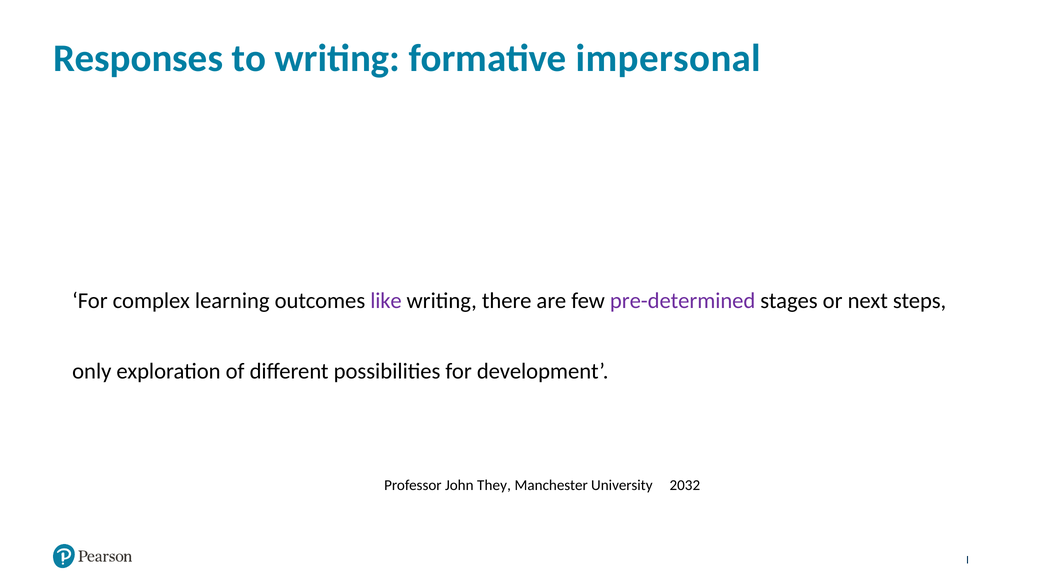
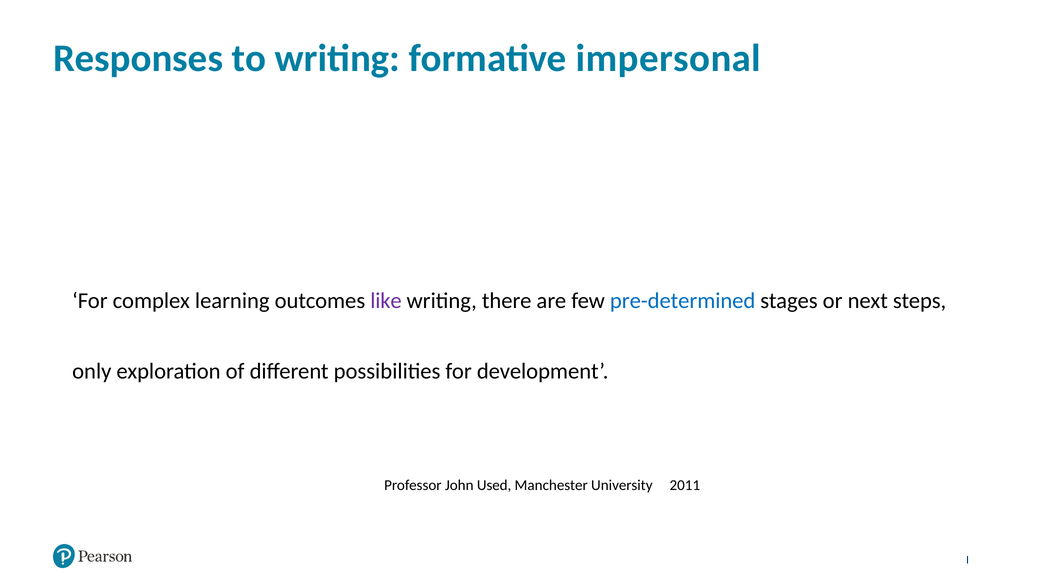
pre-determined colour: purple -> blue
They: They -> Used
2032: 2032 -> 2011
